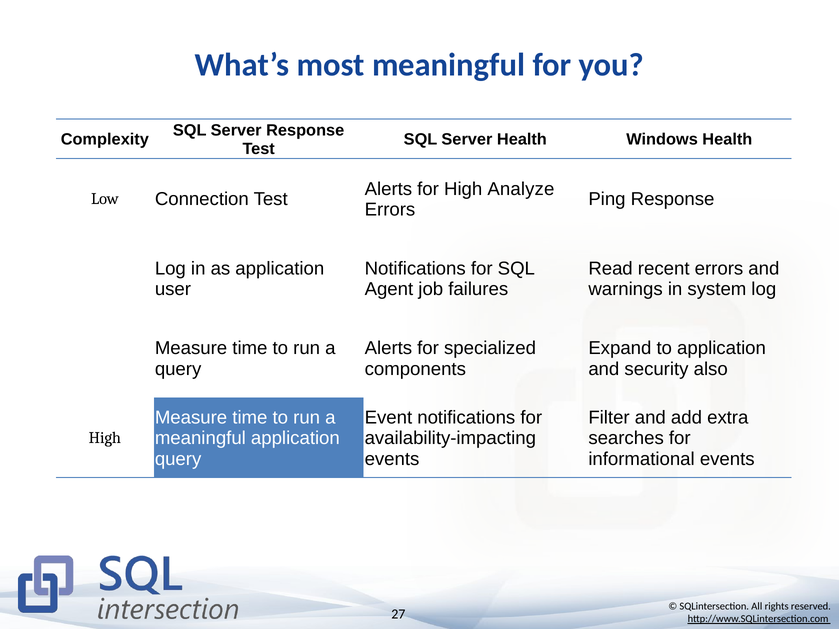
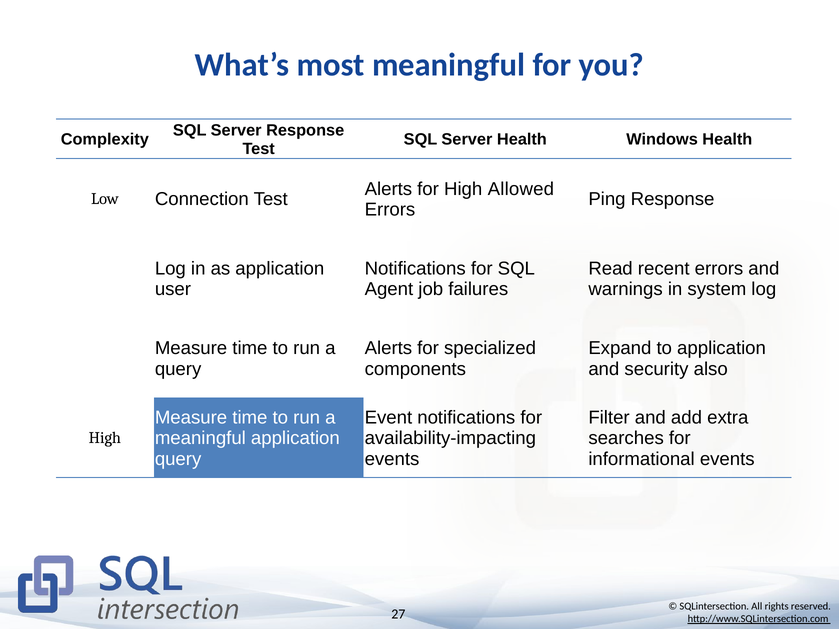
Analyze: Analyze -> Allowed
